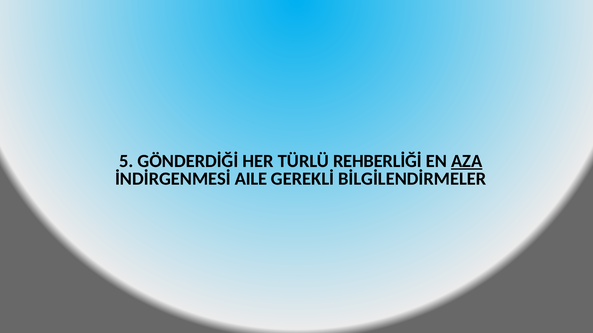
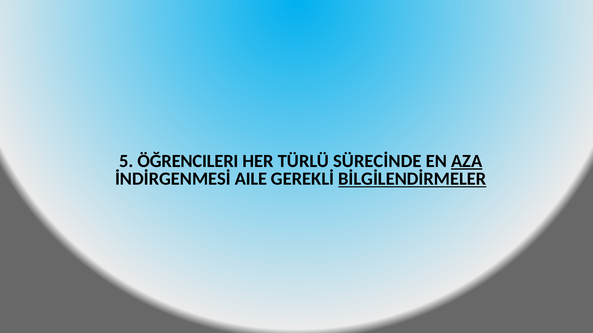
GÖNDERDİĞİ: GÖNDERDİĞİ -> ÖĞRENCILERI
REHBERLİĞİ: REHBERLİĞİ -> SÜRECİNDE
BİLGİLENDİRMELER underline: none -> present
